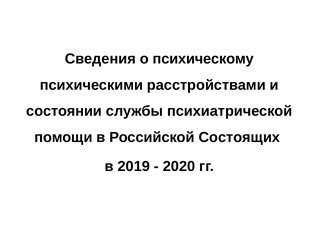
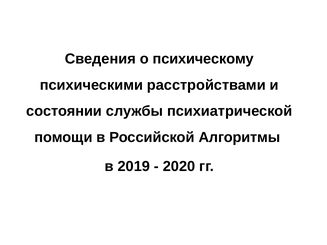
Состоящих: Состоящих -> Алгоритмы
